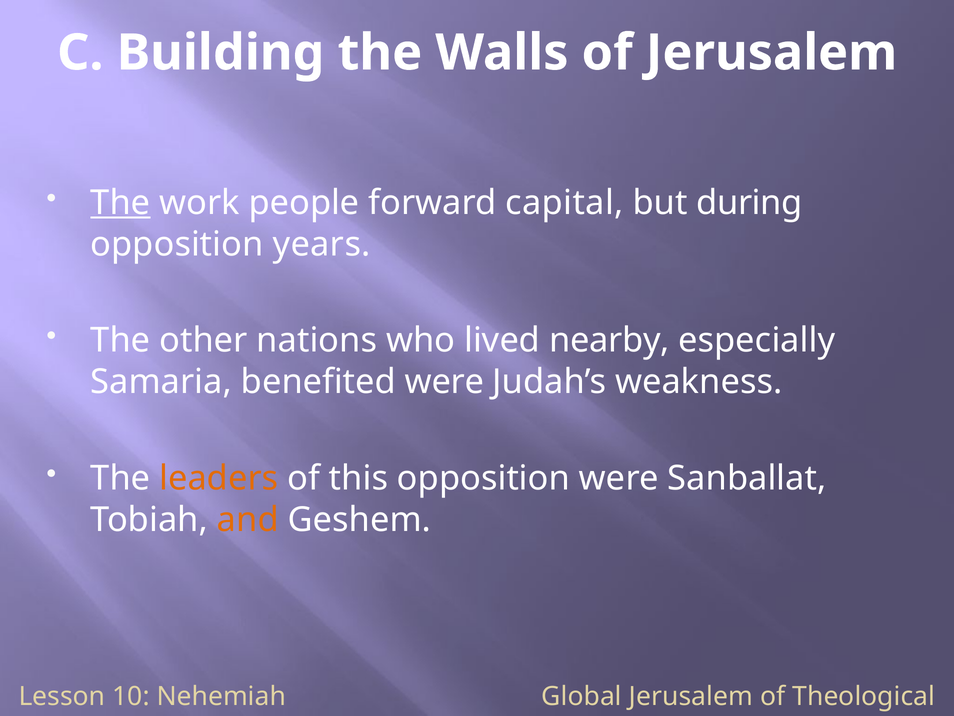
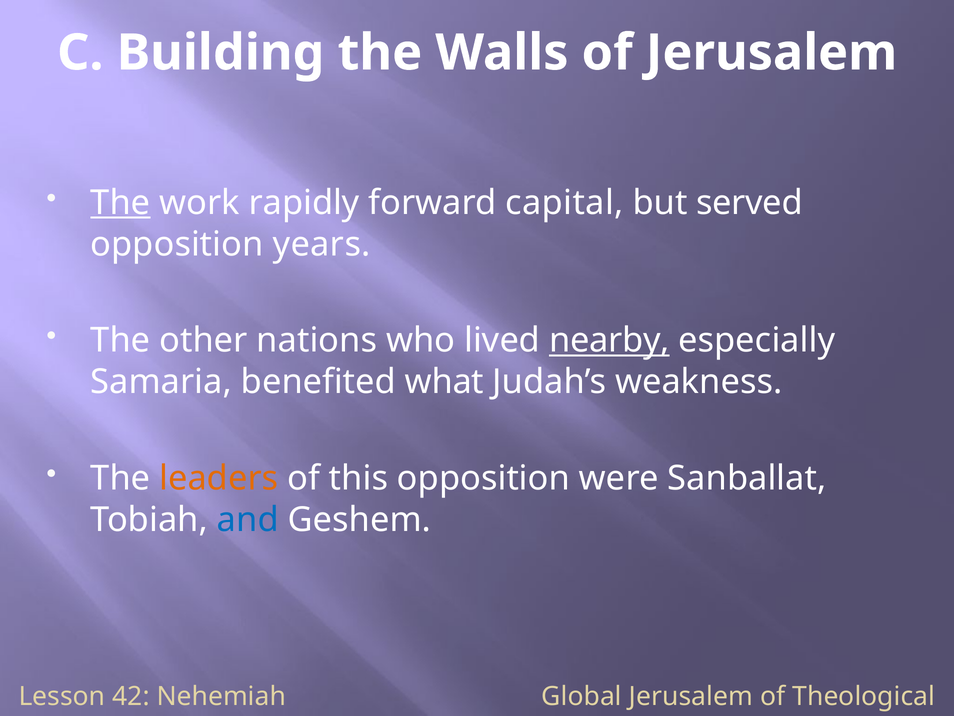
people: people -> rapidly
during: during -> served
nearby underline: none -> present
benefited were: were -> what
and colour: orange -> blue
10: 10 -> 42
